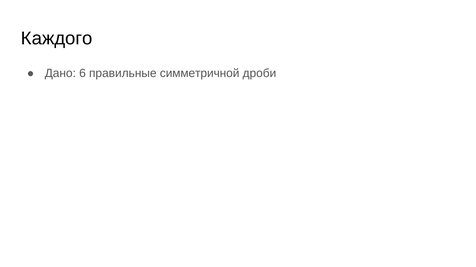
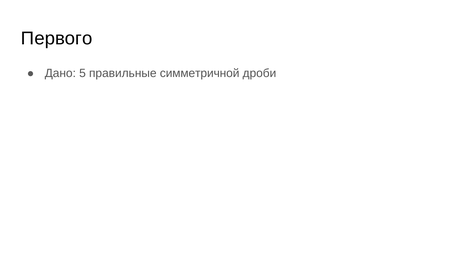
Каждого: Каждого -> Первого
6: 6 -> 5
